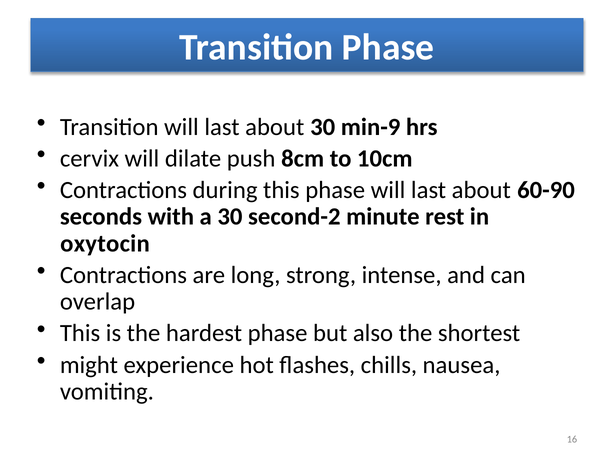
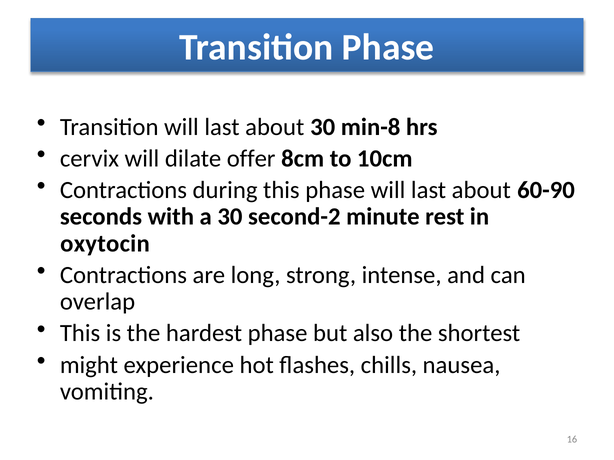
min-9: min-9 -> min-8
push: push -> offer
